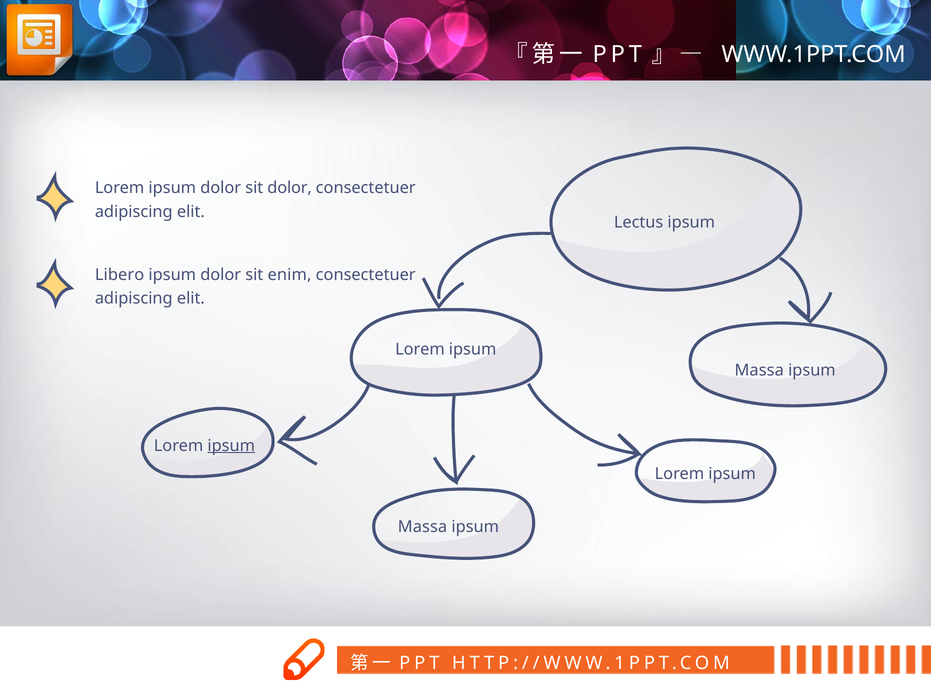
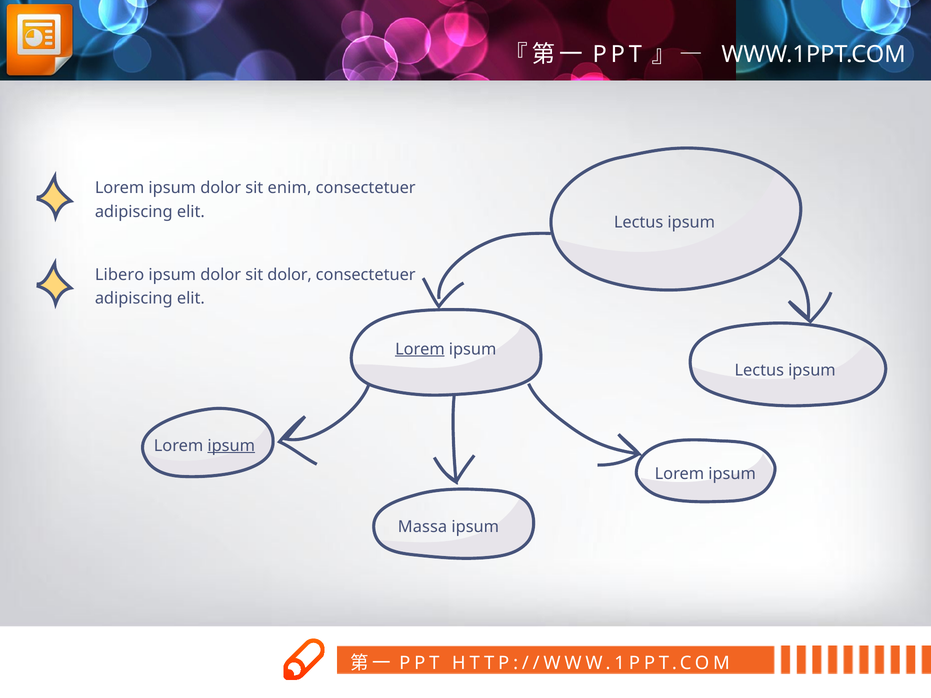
sit dolor: dolor -> enim
sit enim: enim -> dolor
Lorem at (420, 349) underline: none -> present
Massa at (759, 371): Massa -> Lectus
